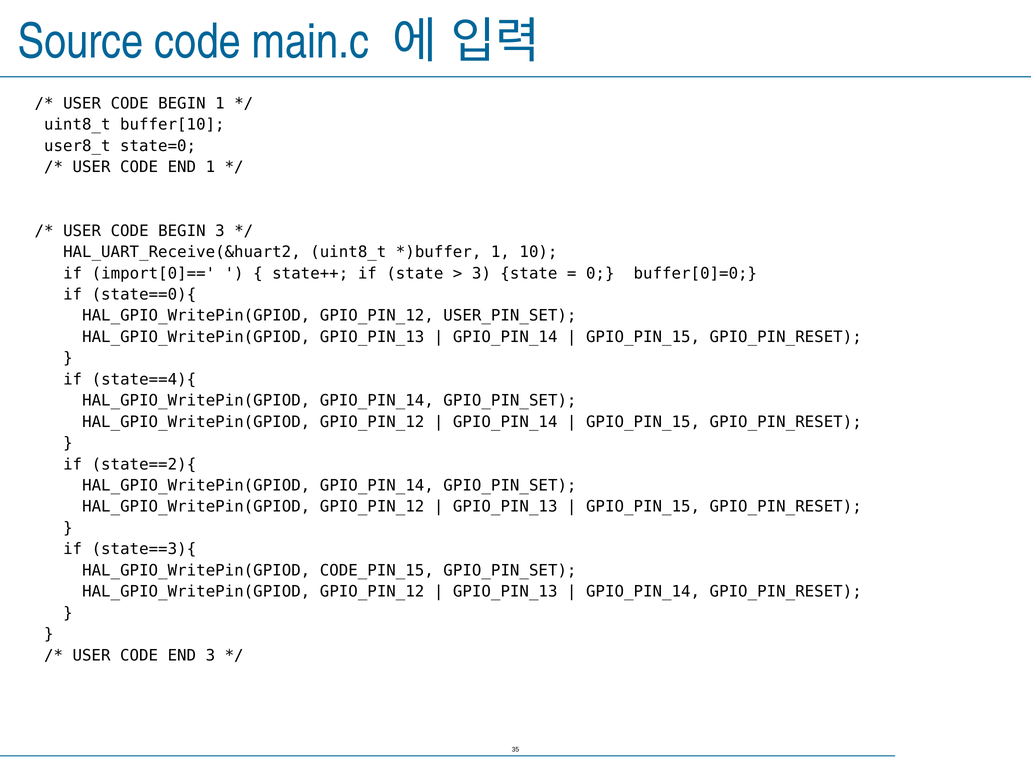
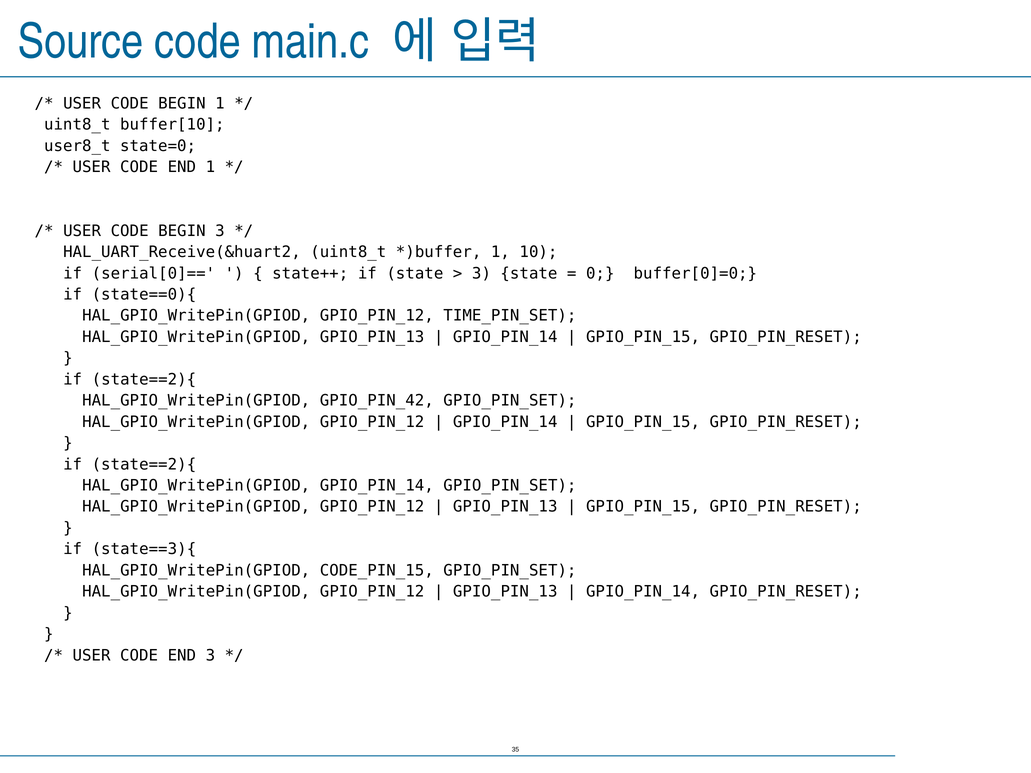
import[0]==: import[0]== -> serial[0]==
USER_PIN_SET: USER_PIN_SET -> TIME_PIN_SET
state==4){ at (144, 380): state==4){ -> state==2){
GPIO_PIN_14 at (377, 401): GPIO_PIN_14 -> GPIO_PIN_42
